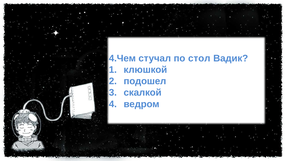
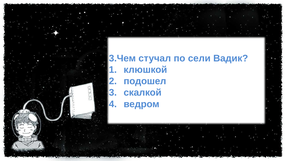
4.Чем: 4.Чем -> 3.Чем
стол: стол -> сели
